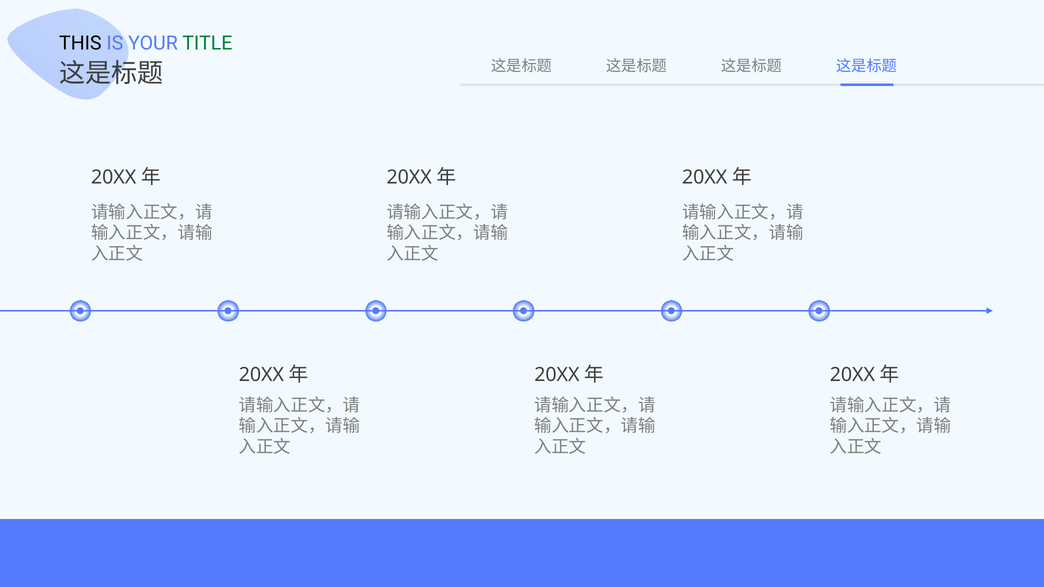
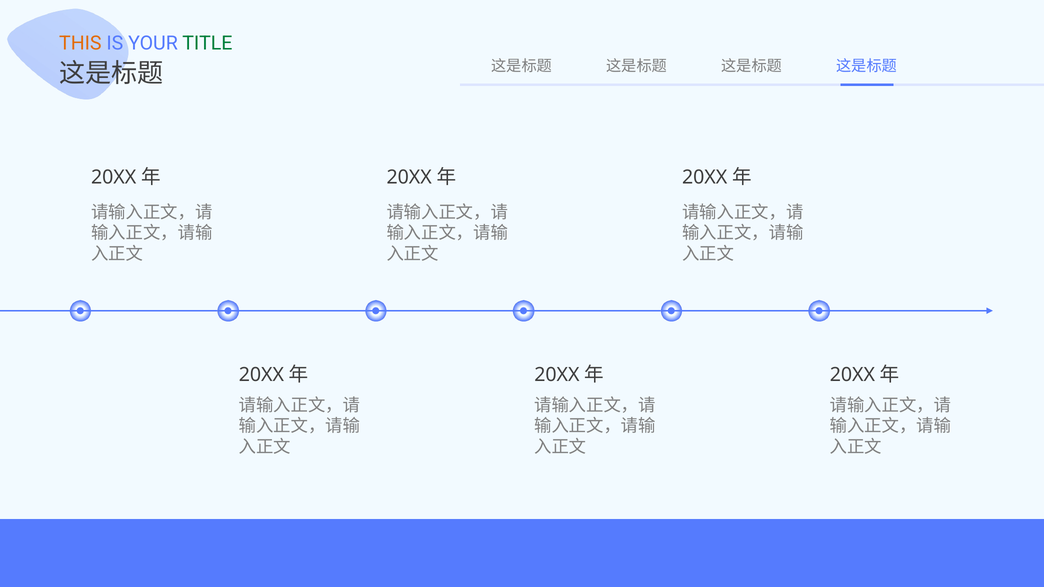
THIS colour: black -> orange
